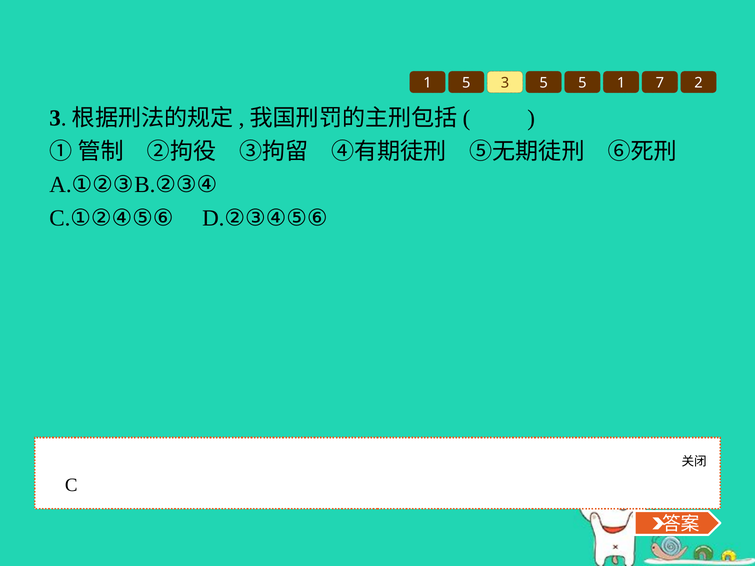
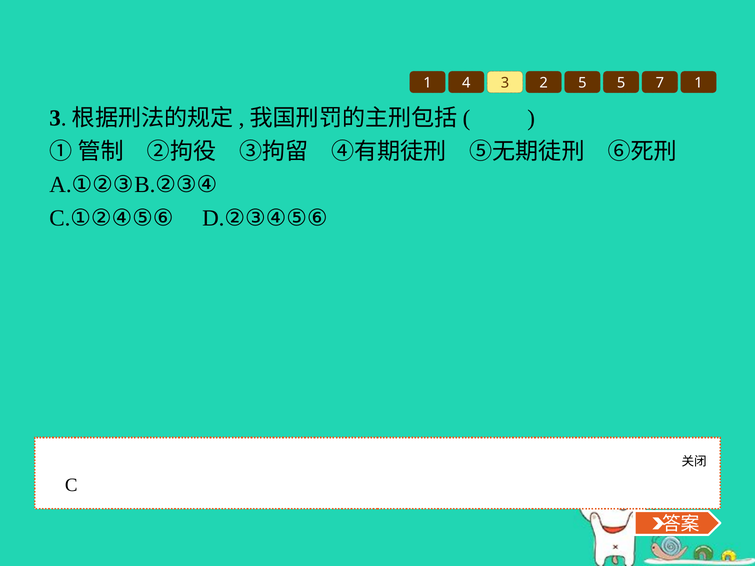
1 5: 5 -> 4
3 5: 5 -> 2
5 1: 1 -> 5
7 2: 2 -> 1
